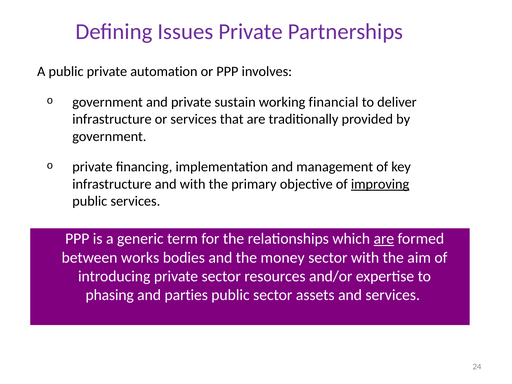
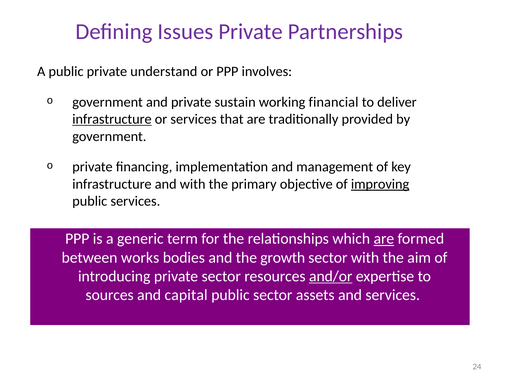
automation: automation -> understand
infrastructure at (112, 119) underline: none -> present
money: money -> growth
and/or underline: none -> present
phasing: phasing -> sources
parties: parties -> capital
